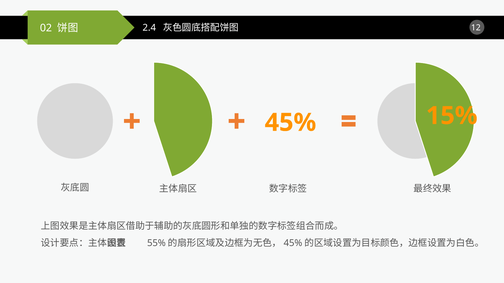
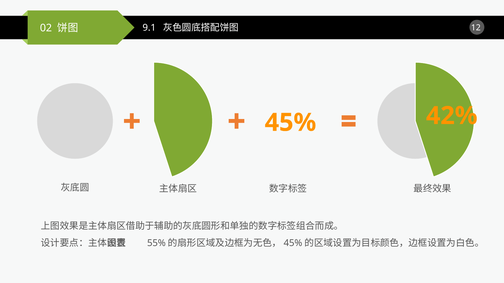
2.4: 2.4 -> 9.1
15%: 15% -> 42%
